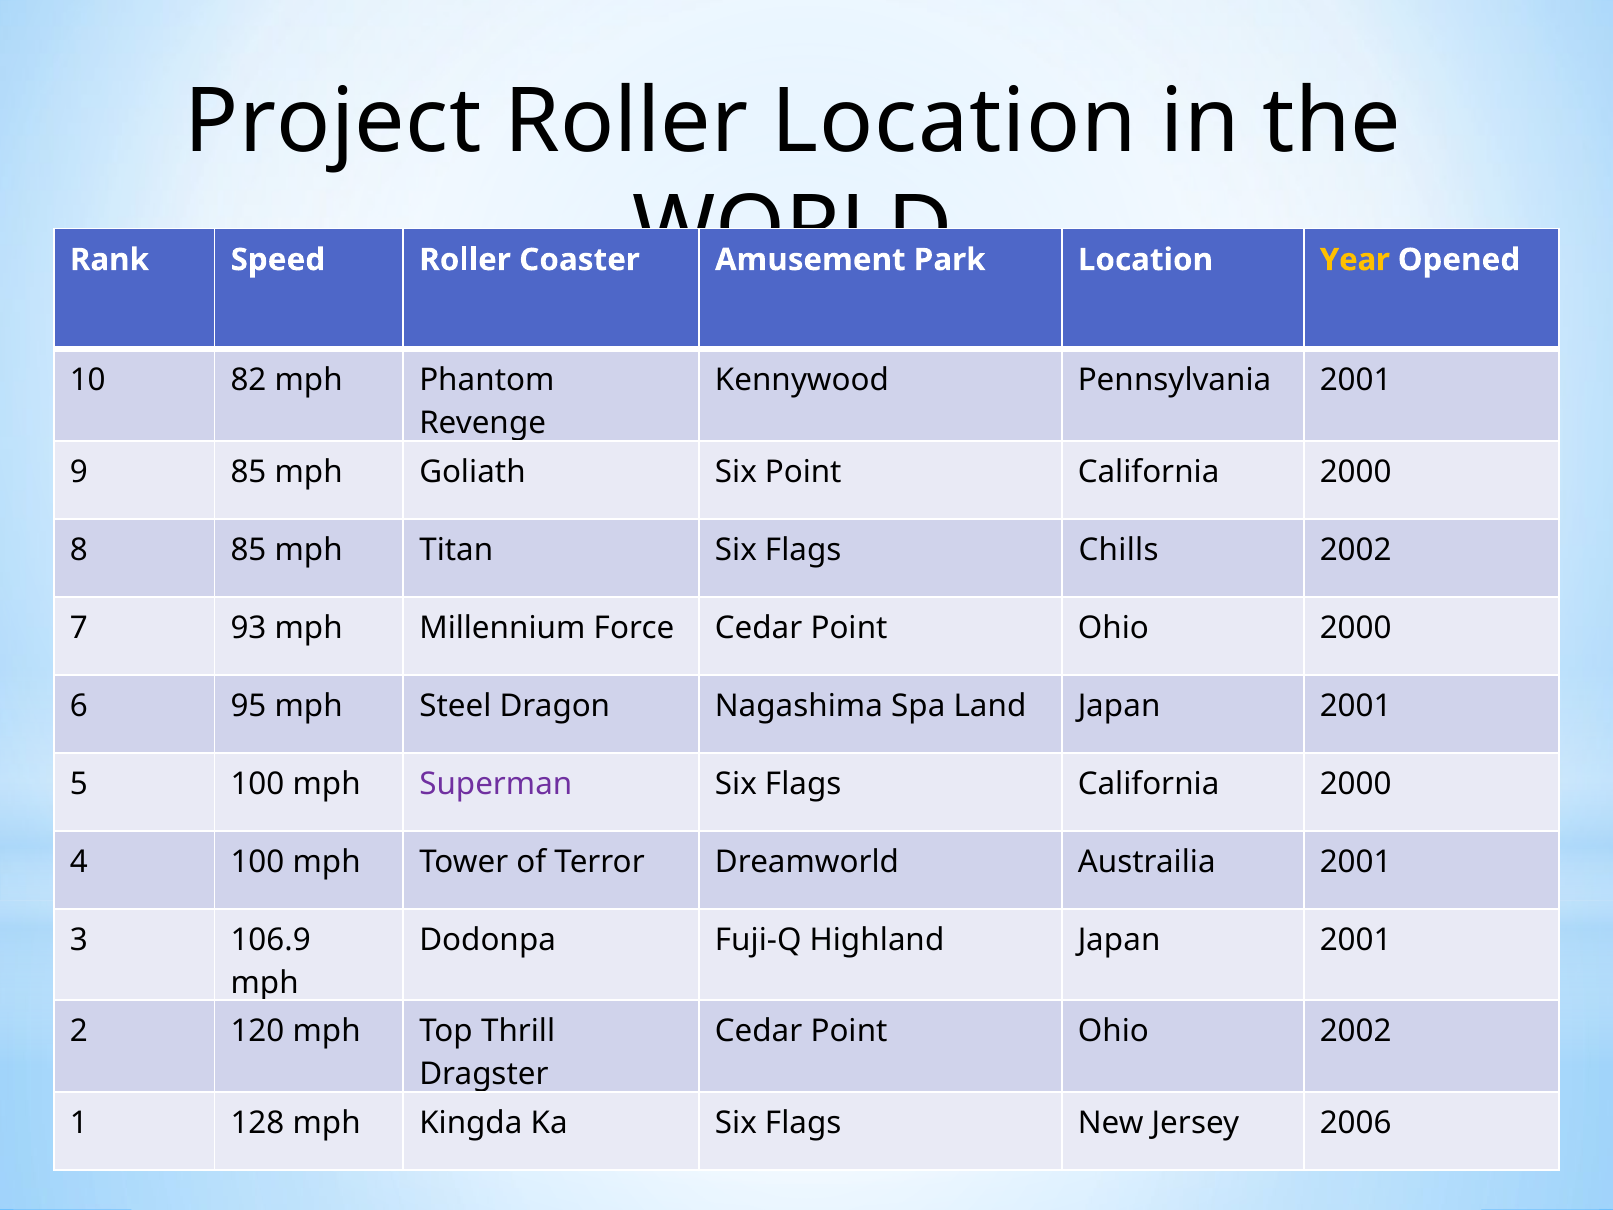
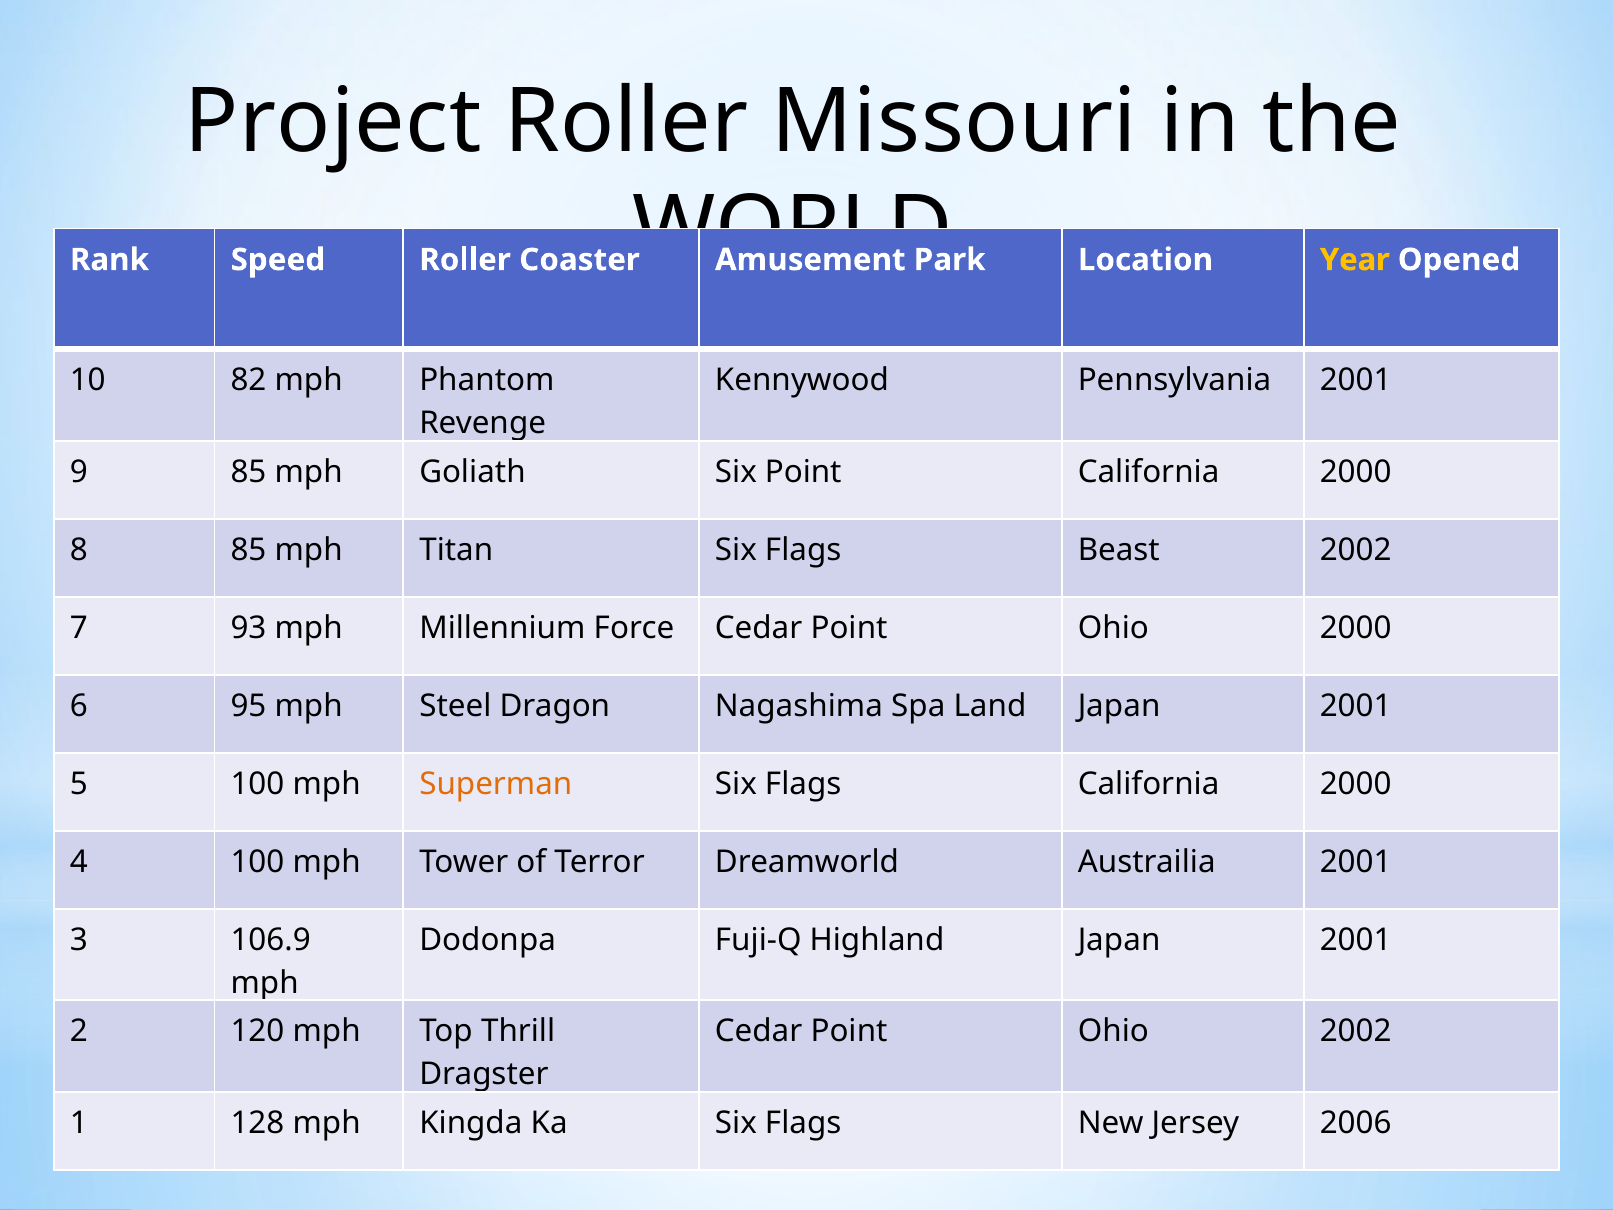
Roller Location: Location -> Missouri
Chills: Chills -> Beast
Superman colour: purple -> orange
